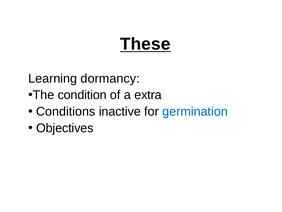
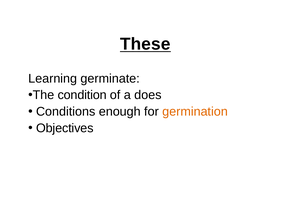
dormancy: dormancy -> germinate
extra: extra -> does
inactive: inactive -> enough
germination colour: blue -> orange
